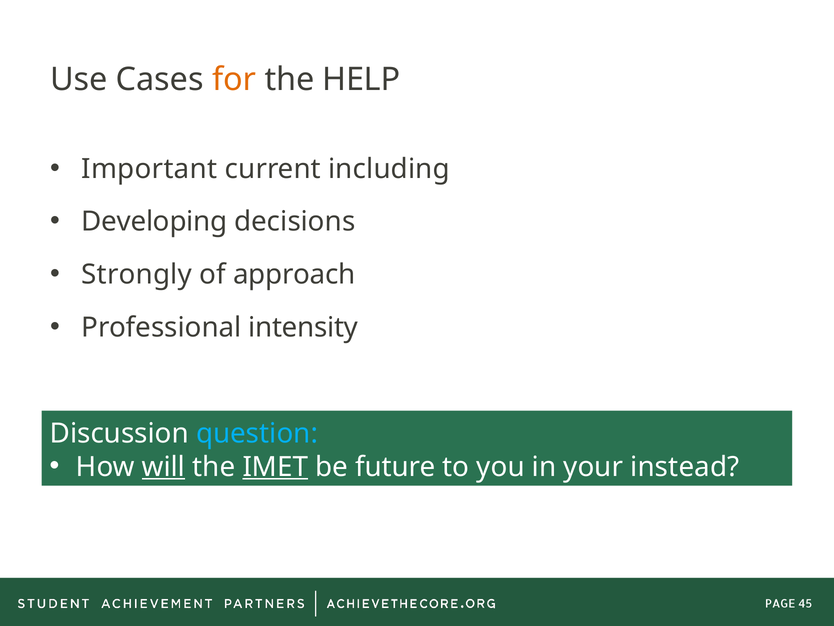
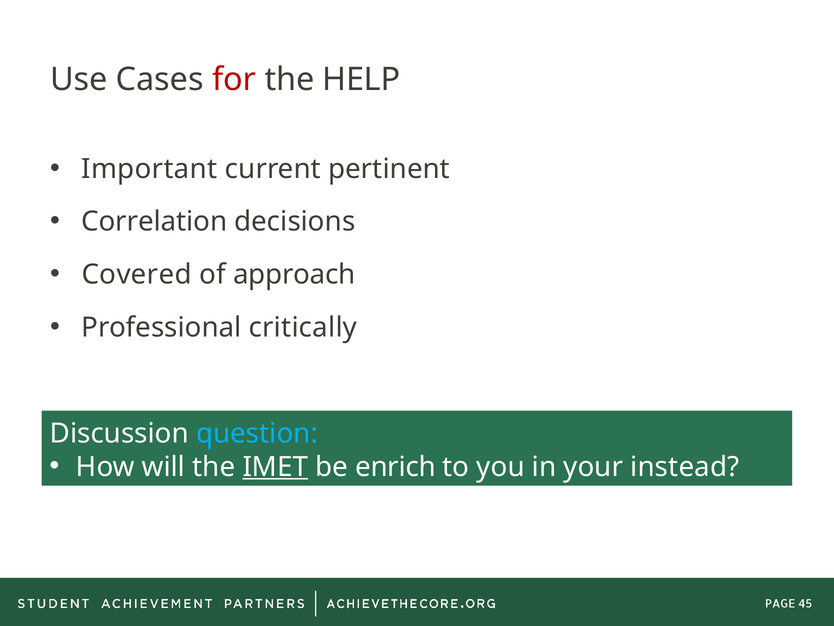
for colour: orange -> red
including: including -> pertinent
Developing: Developing -> Correlation
Strongly: Strongly -> Covered
intensity: intensity -> critically
will underline: present -> none
future: future -> enrich
